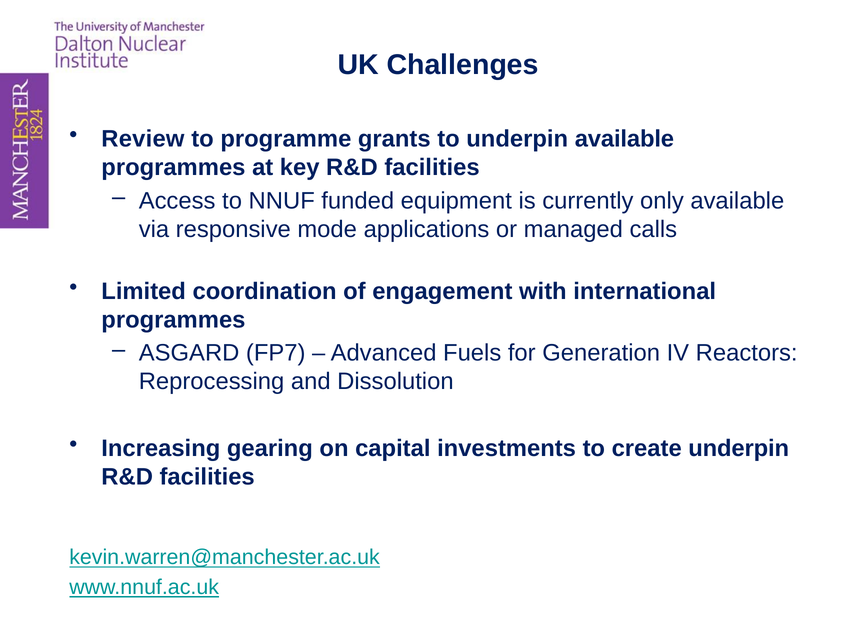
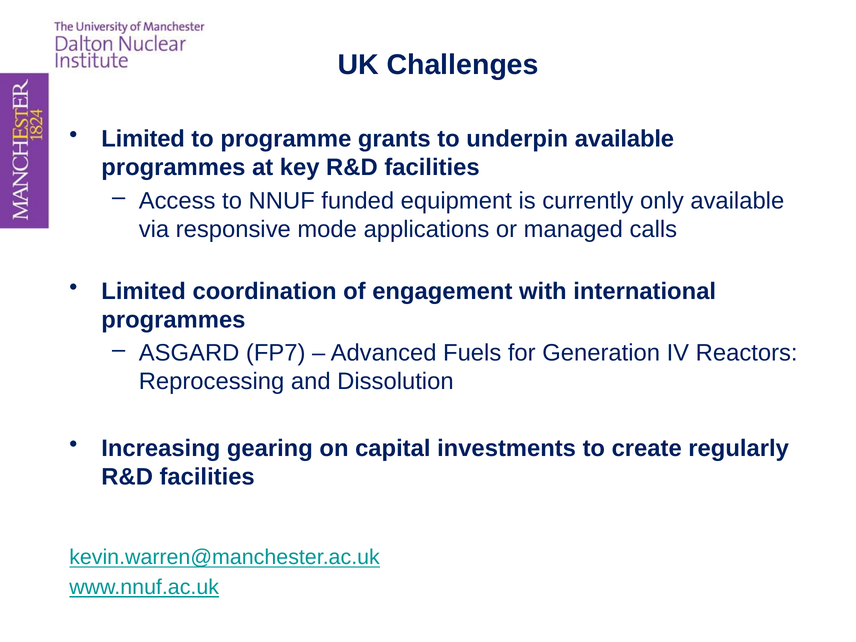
Review at (143, 139): Review -> Limited
create underpin: underpin -> regularly
